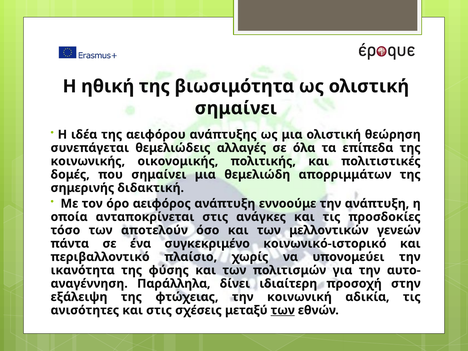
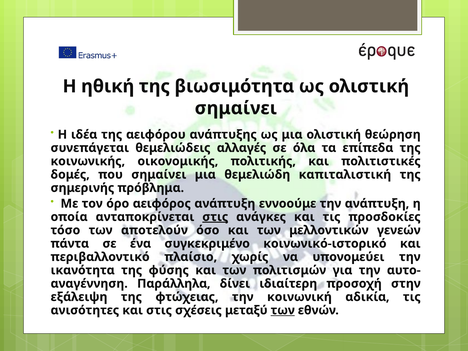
απορριμμάτων: απορριμμάτων -> καπιταλιστική
διδακτική: διδακτική -> πρόβλημα
στις at (215, 217) underline: none -> present
